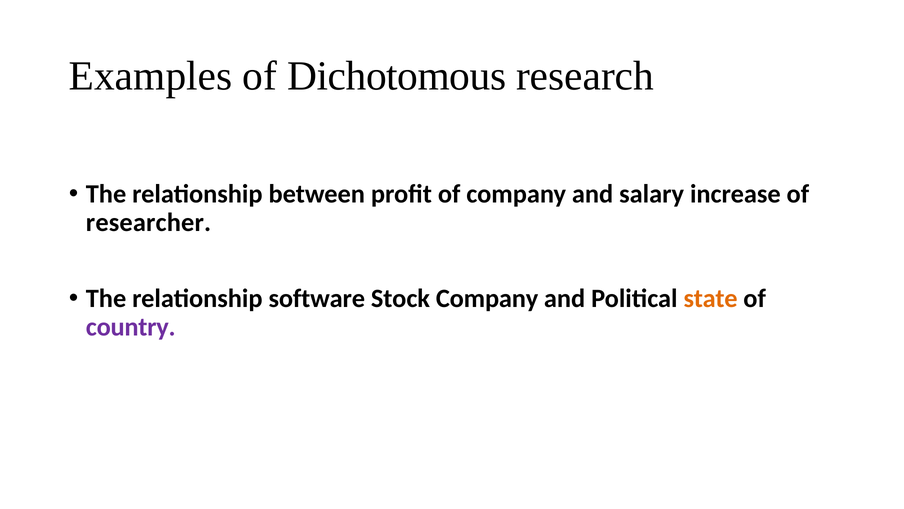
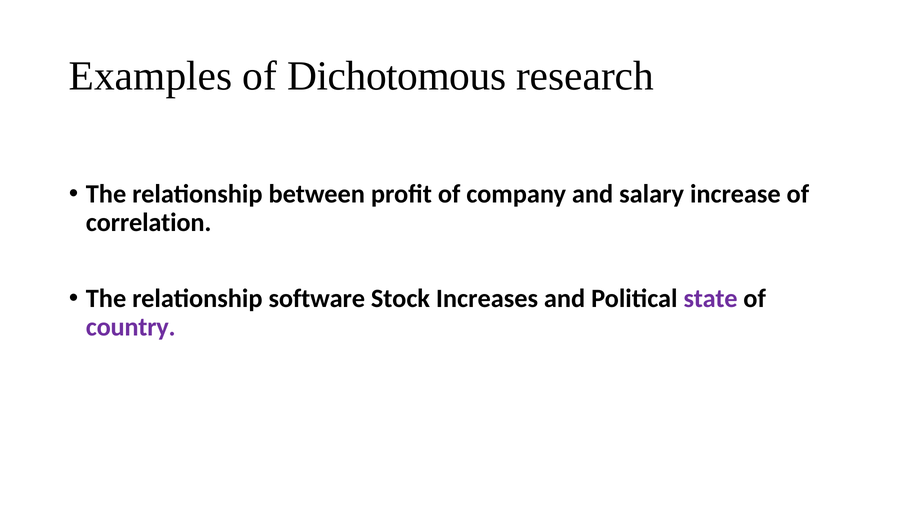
researcher: researcher -> correlation
Stock Company: Company -> Increases
state colour: orange -> purple
